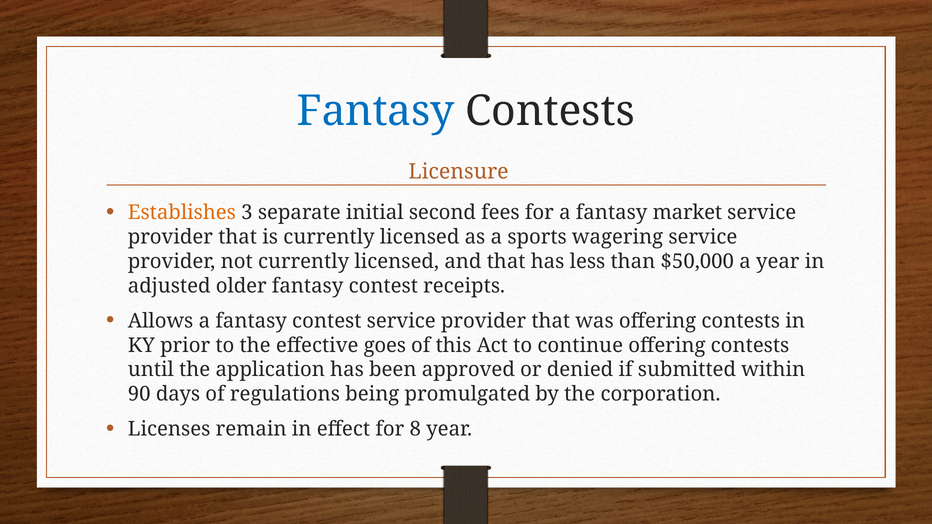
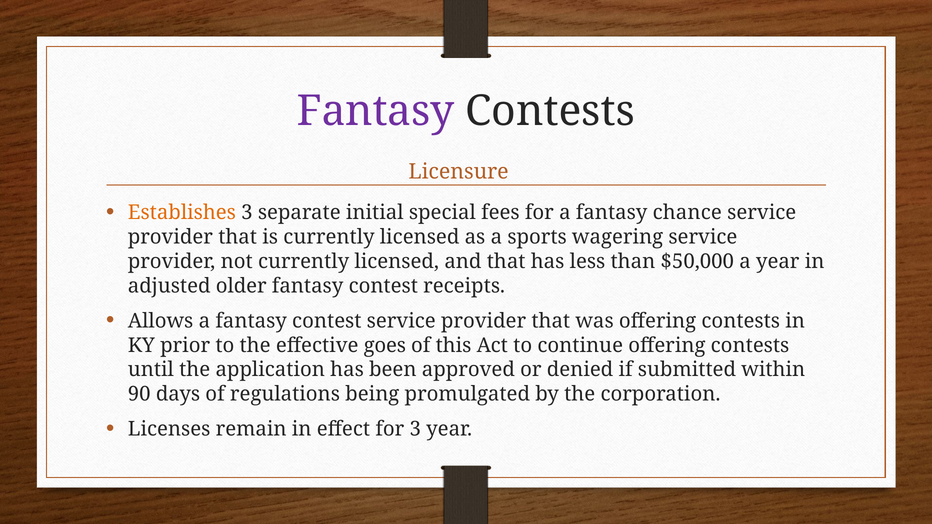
Fantasy at (375, 111) colour: blue -> purple
second: second -> special
market: market -> chance
for 8: 8 -> 3
